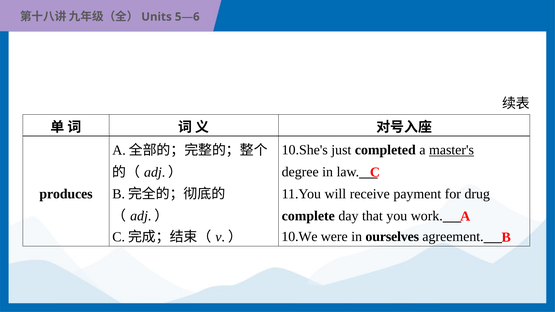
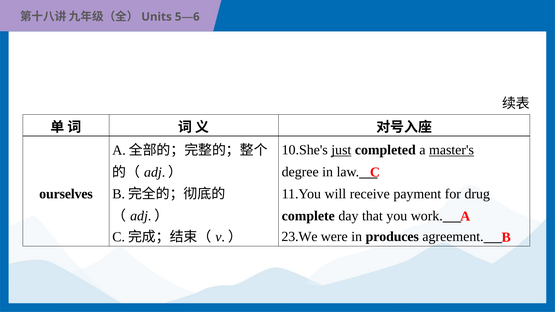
just underline: none -> present
produces: produces -> ourselves
10.We: 10.We -> 23.We
ourselves: ourselves -> produces
